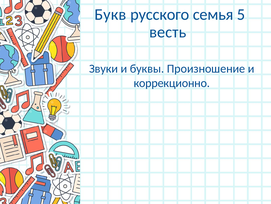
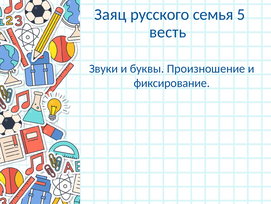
Букв: Букв -> Заяц
коррекционно: коррекционно -> фиксирование
